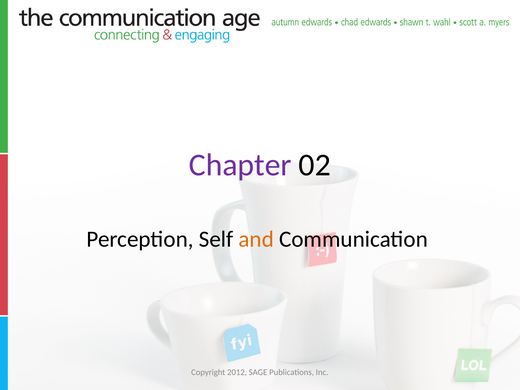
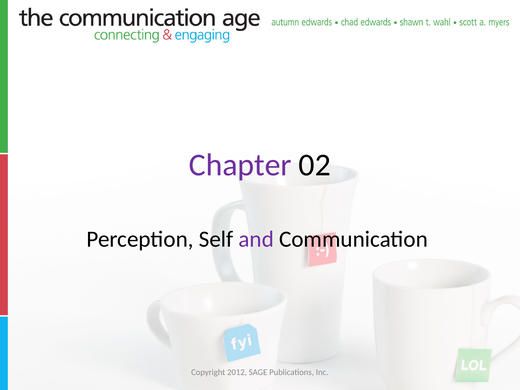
and colour: orange -> purple
